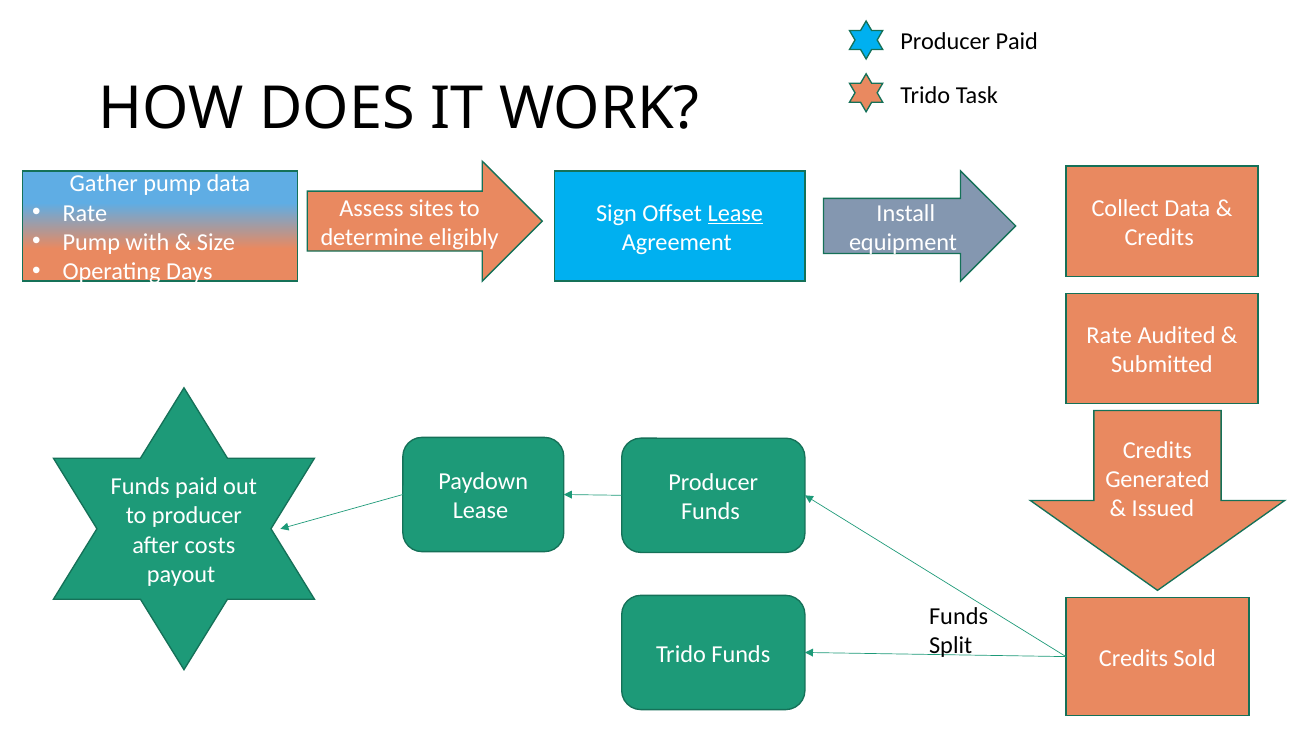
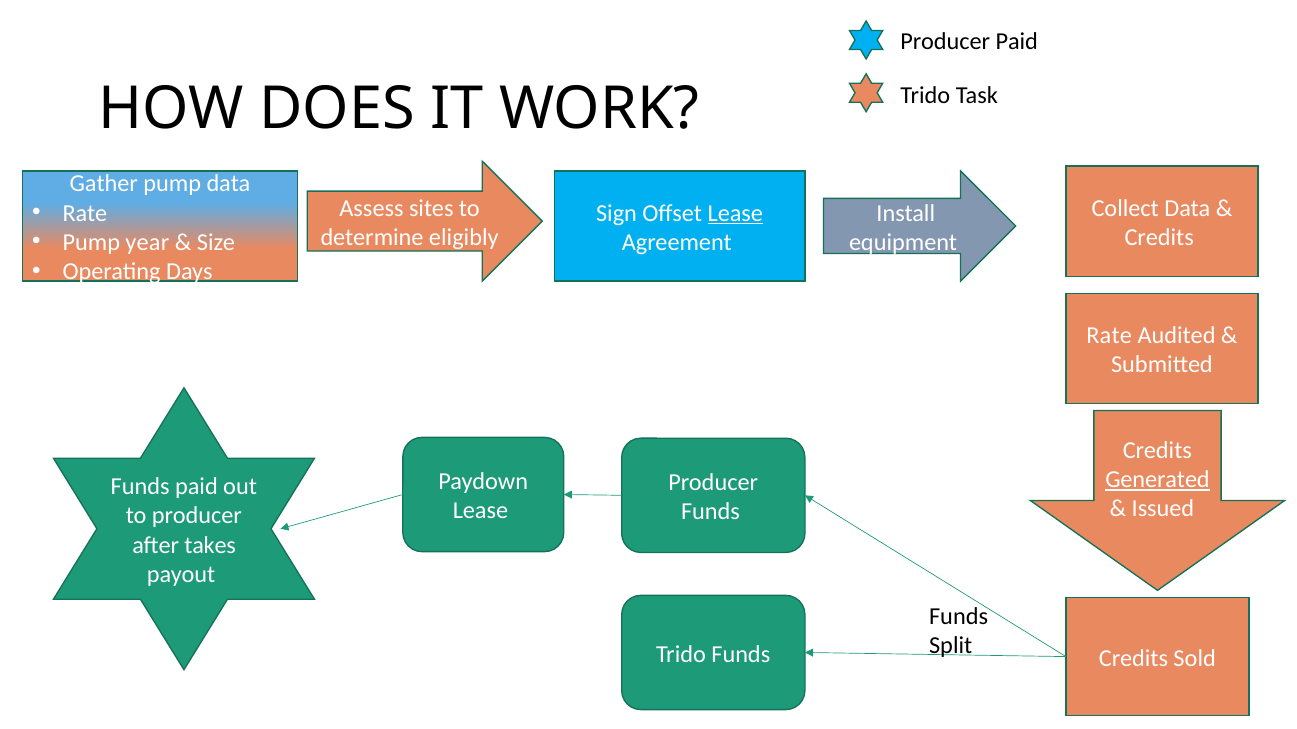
with: with -> year
Generated underline: none -> present
costs: costs -> takes
